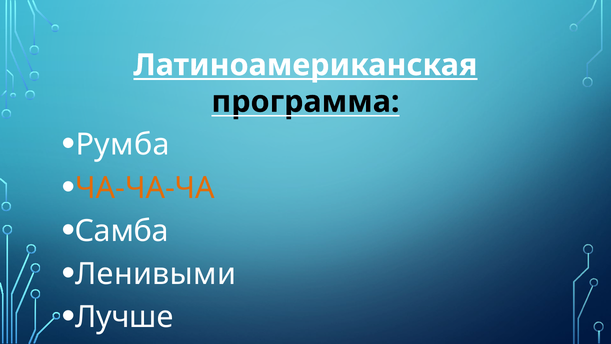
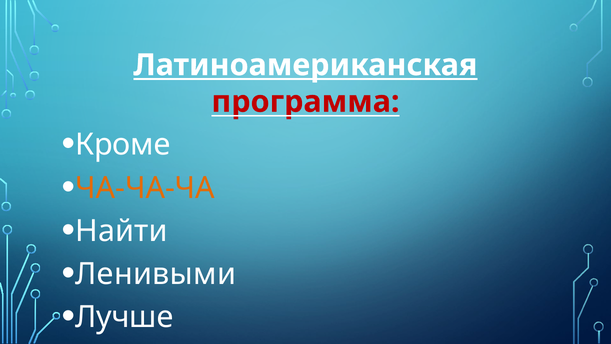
программа colour: black -> red
Румба: Румба -> Кроме
Самба: Самба -> Найти
